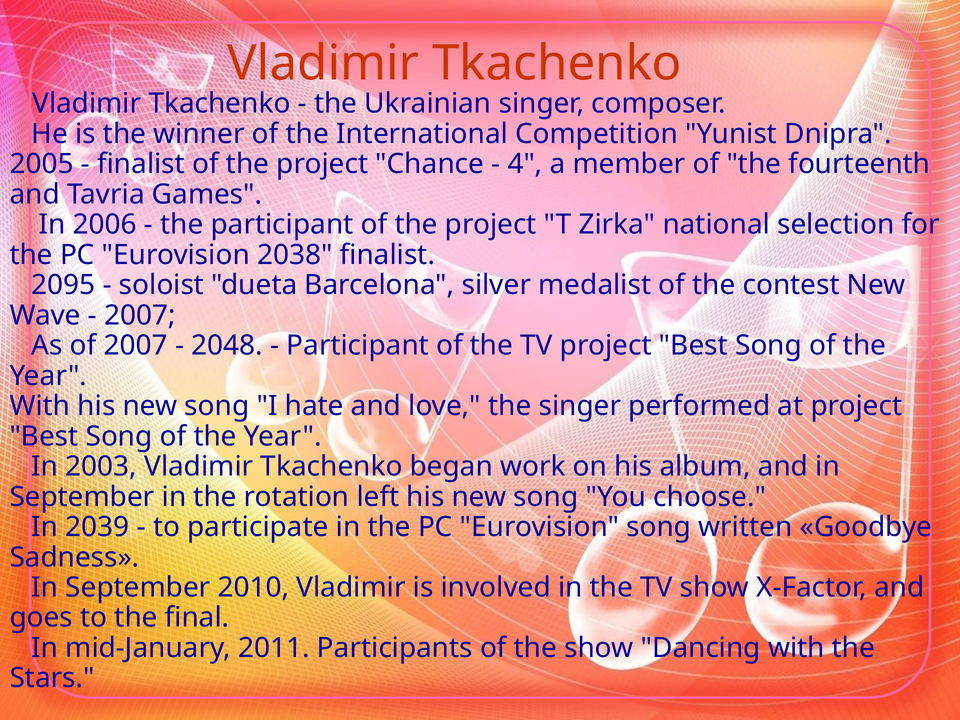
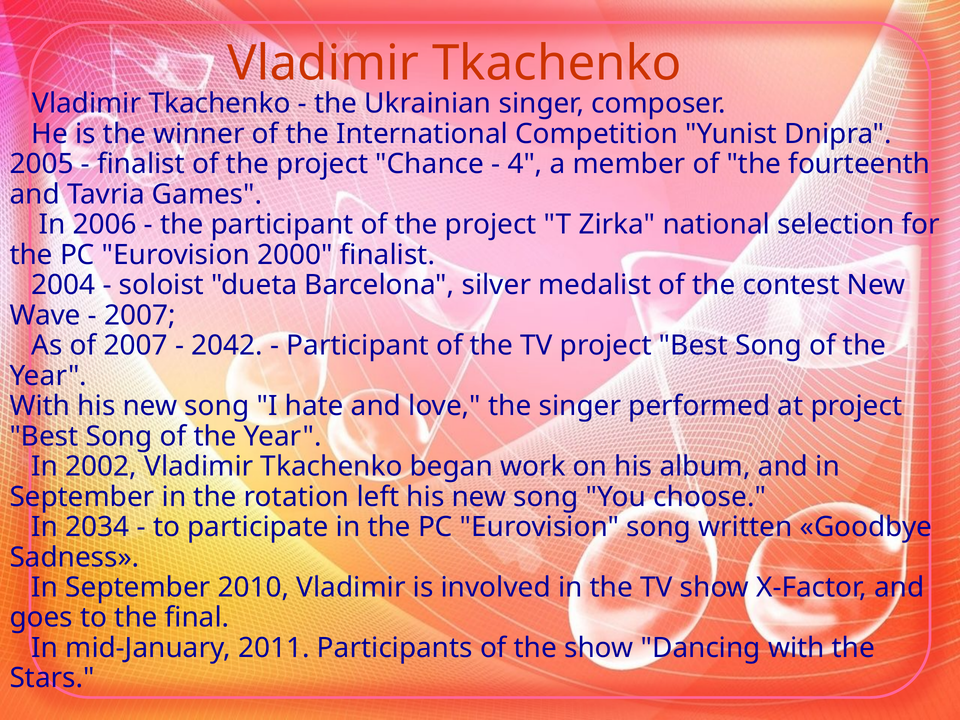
2038: 2038 -> 2000
2095: 2095 -> 2004
2048: 2048 -> 2042
2003: 2003 -> 2002
2039: 2039 -> 2034
